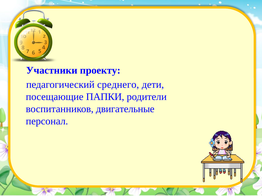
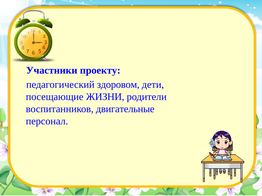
среднего: среднего -> здоровом
ПАПКИ: ПАПКИ -> ЖИЗНИ
